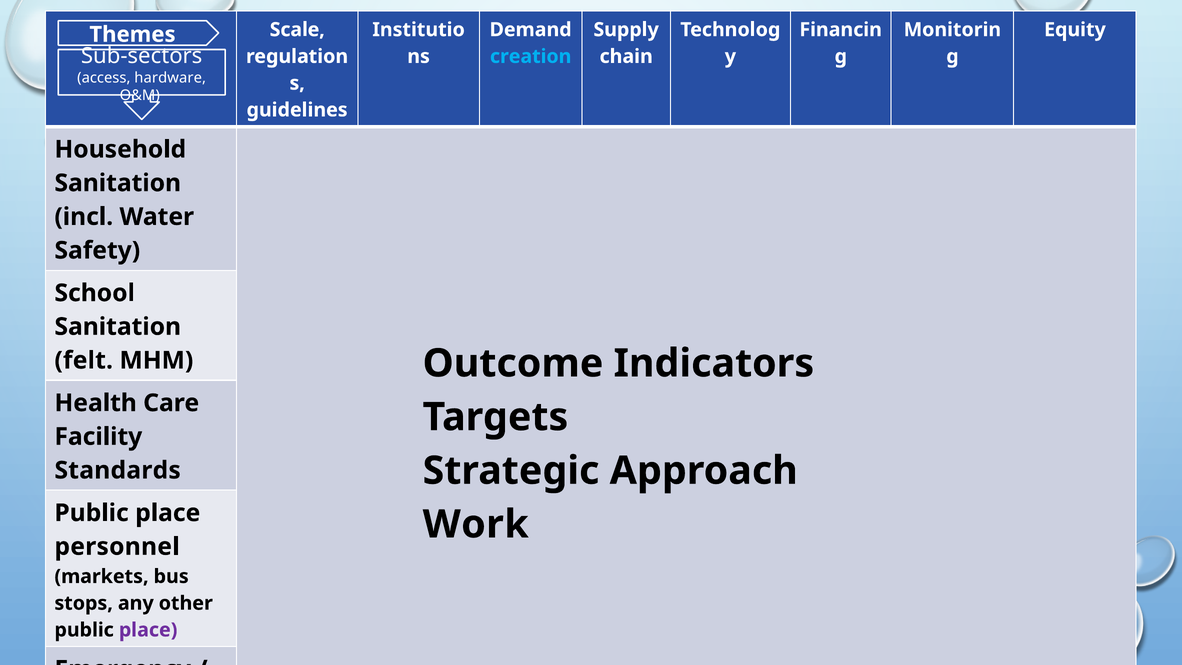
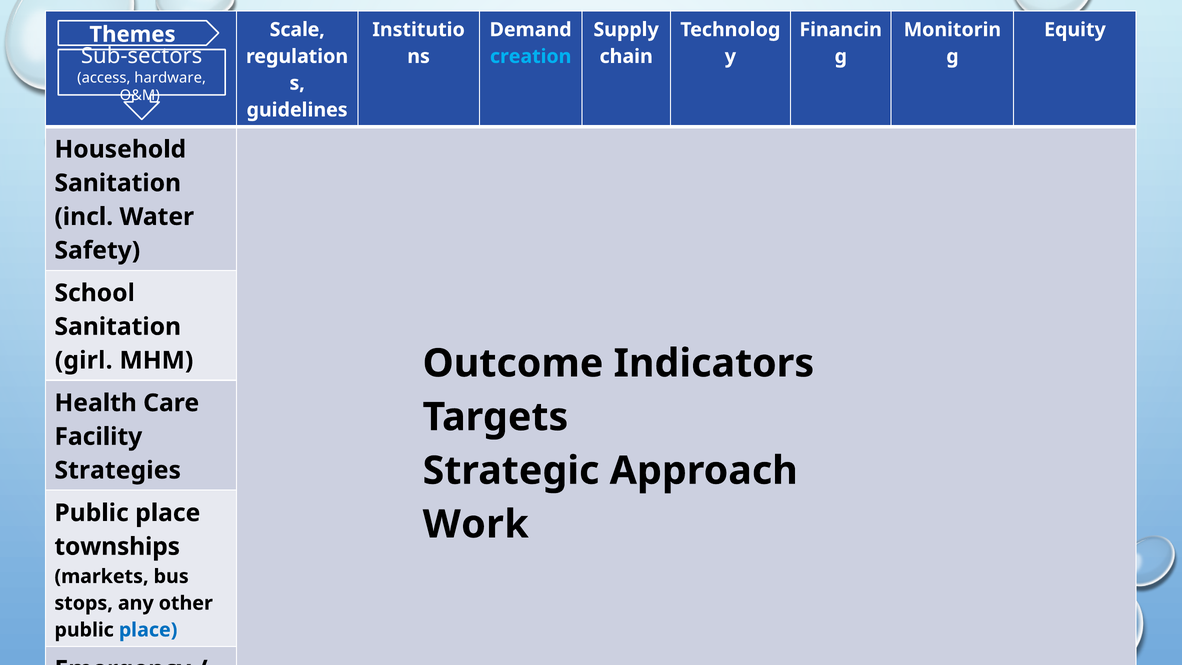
felt: felt -> girl
Standards: Standards -> Strategies
personnel: personnel -> townships
place at (148, 630) colour: purple -> blue
